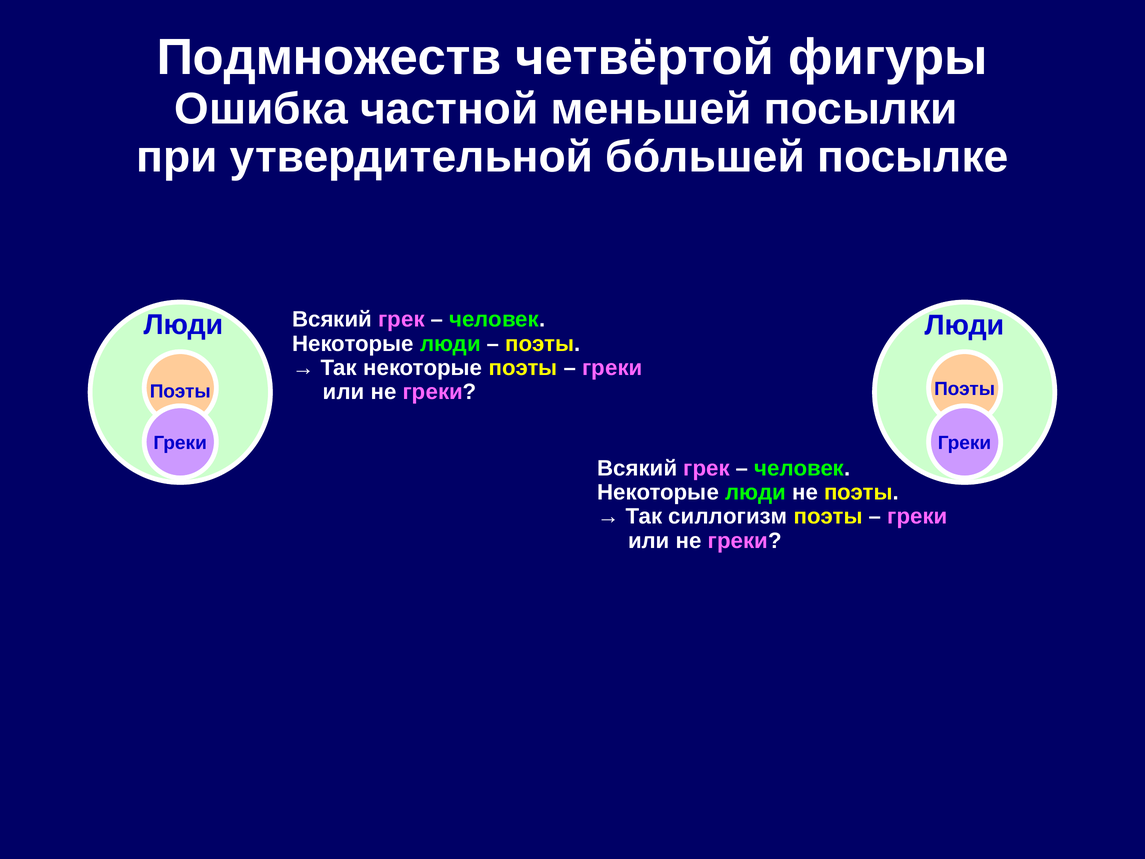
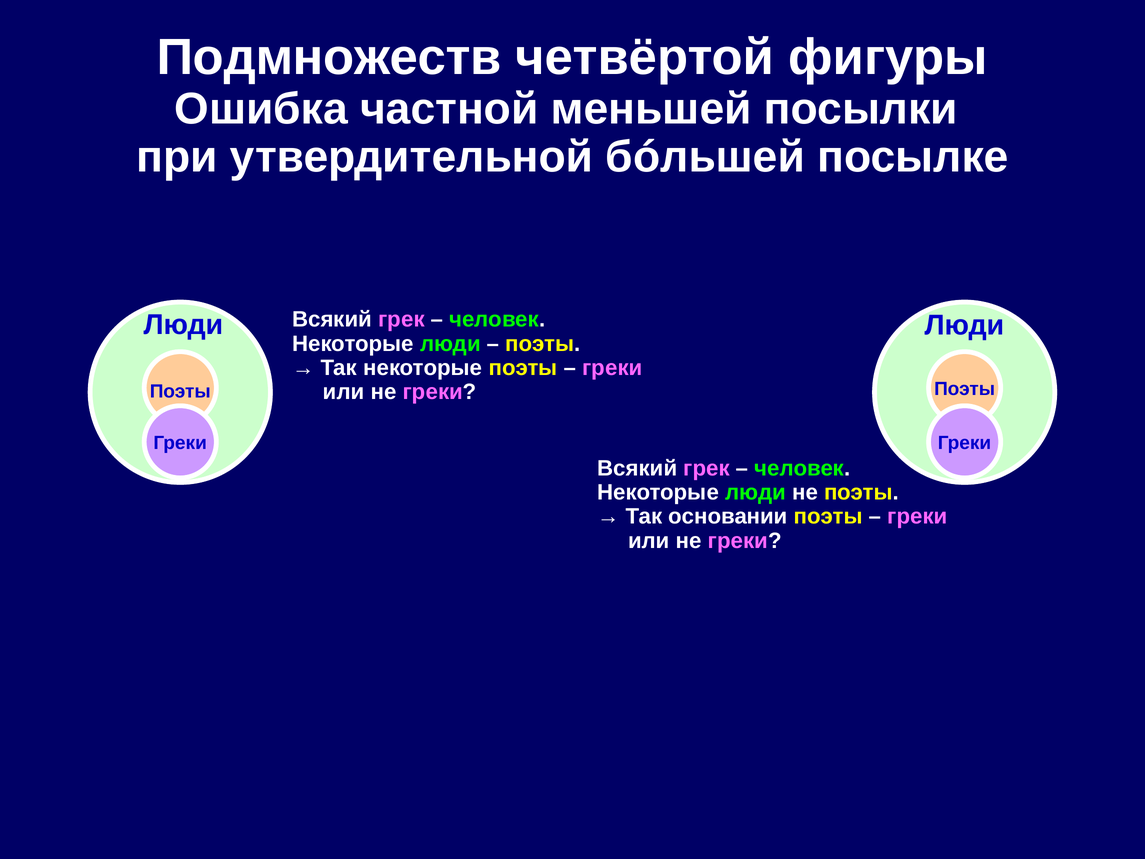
силлогизм: силлогизм -> основании
